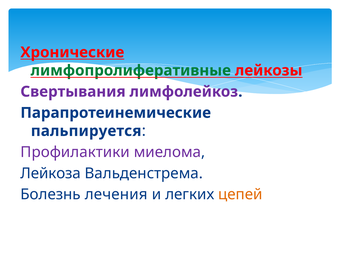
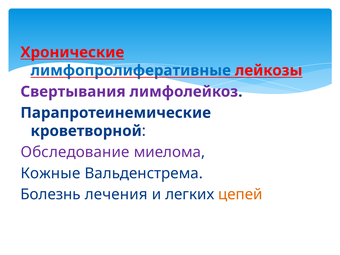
лимфопролиферативные colour: green -> blue
пальпируется: пальпируется -> кроветворной
Профилактики: Профилактики -> Обследование
Лейкоза: Лейкоза -> Кожные
